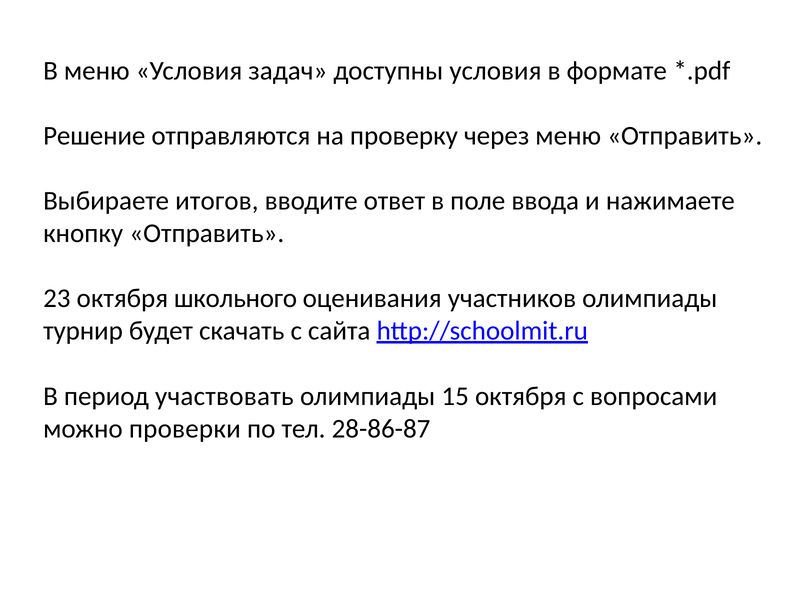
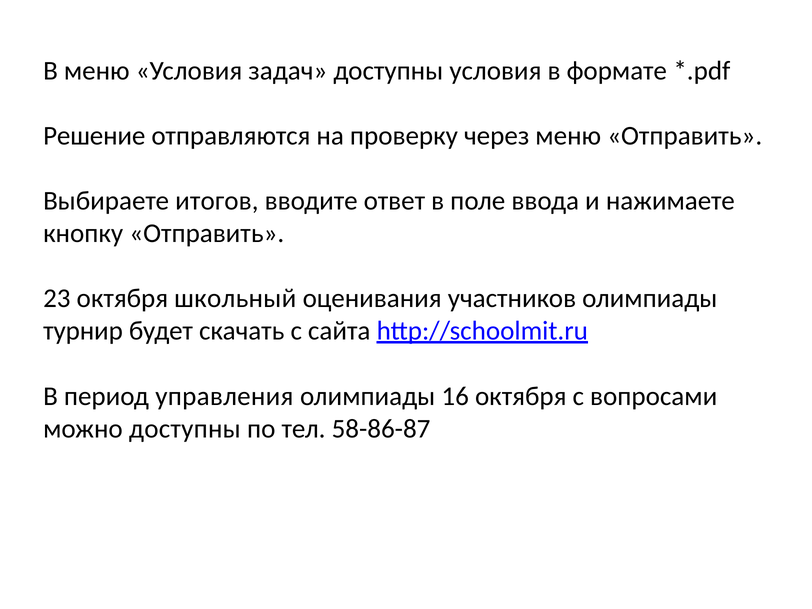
школьного: школьного -> школьный
участвовать: участвовать -> управления
15: 15 -> 16
можно проверки: проверки -> доступны
28-86-87: 28-86-87 -> 58-86-87
